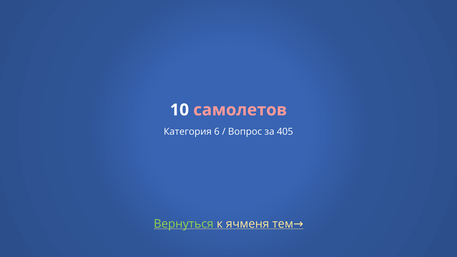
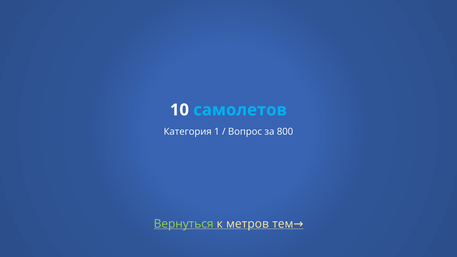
самолетов colour: pink -> light blue
6: 6 -> 1
405: 405 -> 800
ячменя: ячменя -> метров
